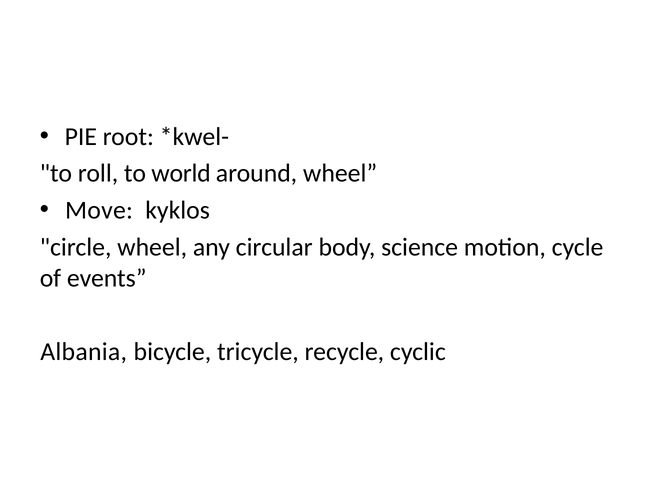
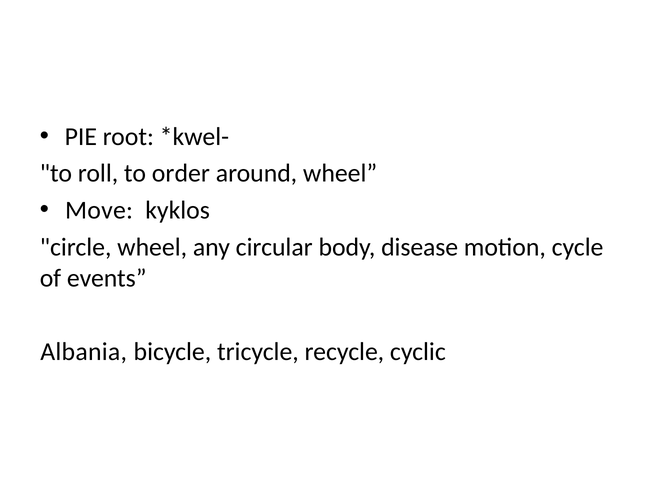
world: world -> order
science: science -> disease
